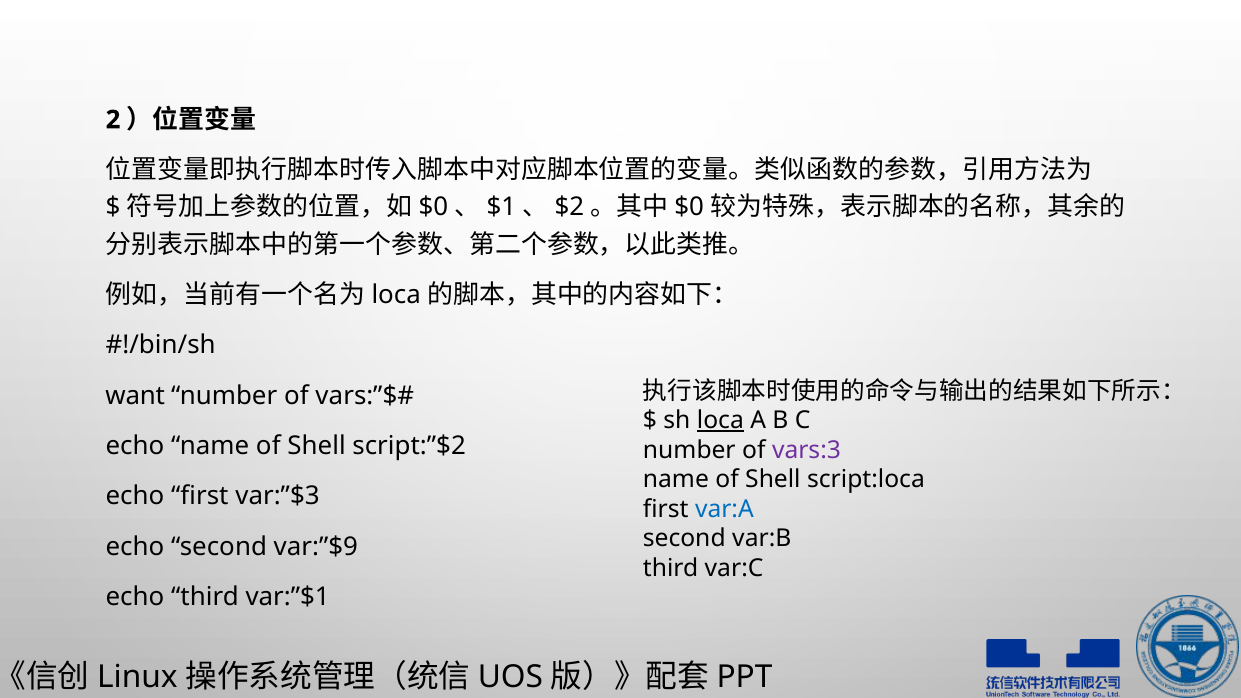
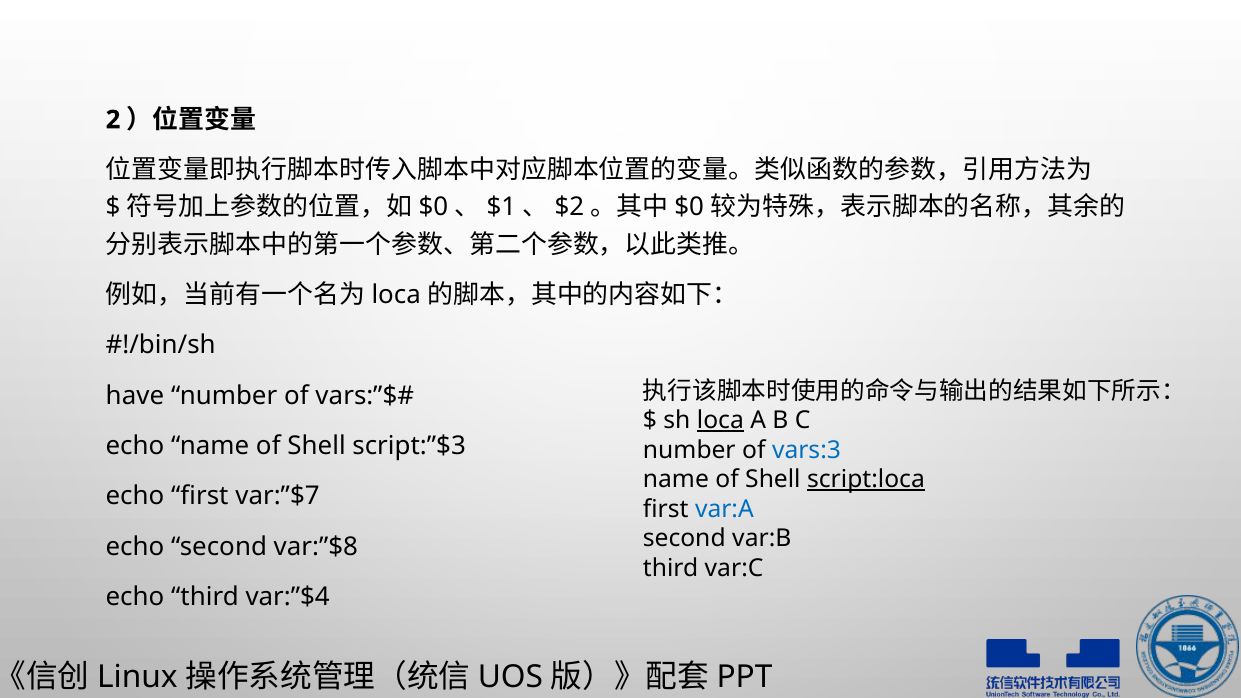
want: want -> have
script:”$2: script:”$2 -> script:”$3
vars:3 colour: purple -> blue
script:loca underline: none -> present
var:”$3: var:”$3 -> var:”$7
var:”$9: var:”$9 -> var:”$8
var:”$1: var:”$1 -> var:”$4
